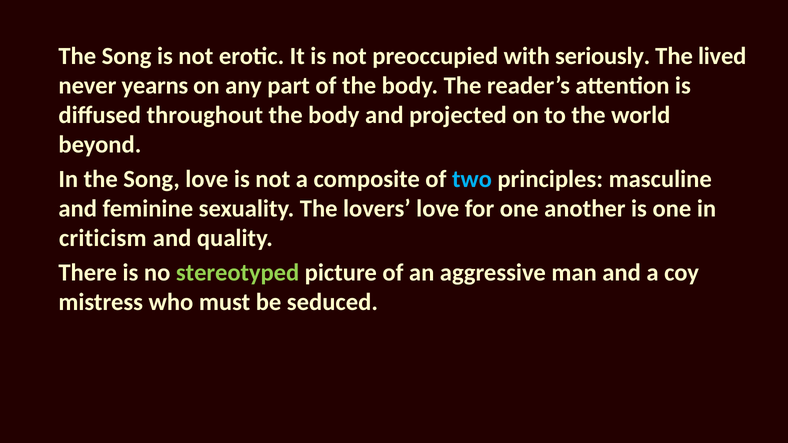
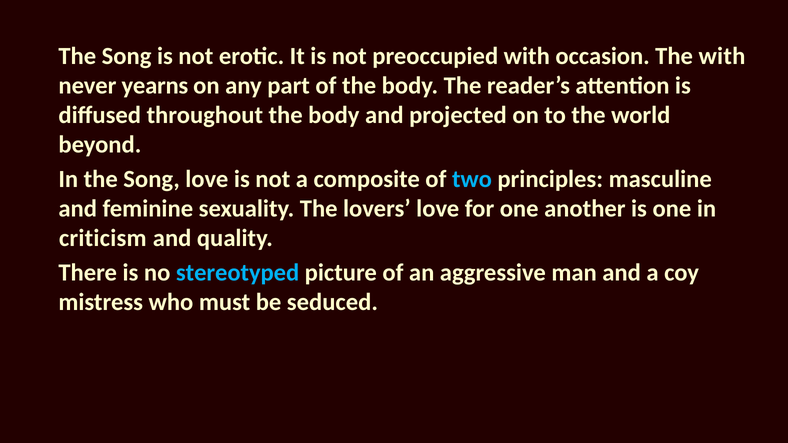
seriously: seriously -> occasion
The lived: lived -> with
stereotyped colour: light green -> light blue
